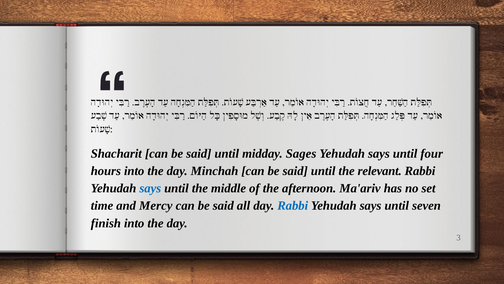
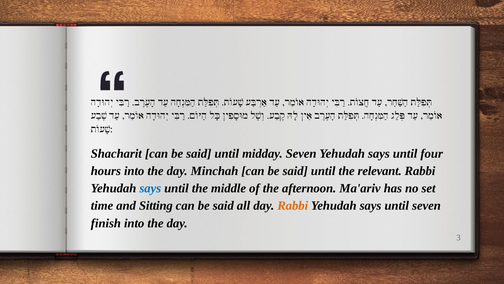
midday Sages: Sages -> Seven
Mercy: Mercy -> Sitting
Rabbi at (293, 205) colour: blue -> orange
